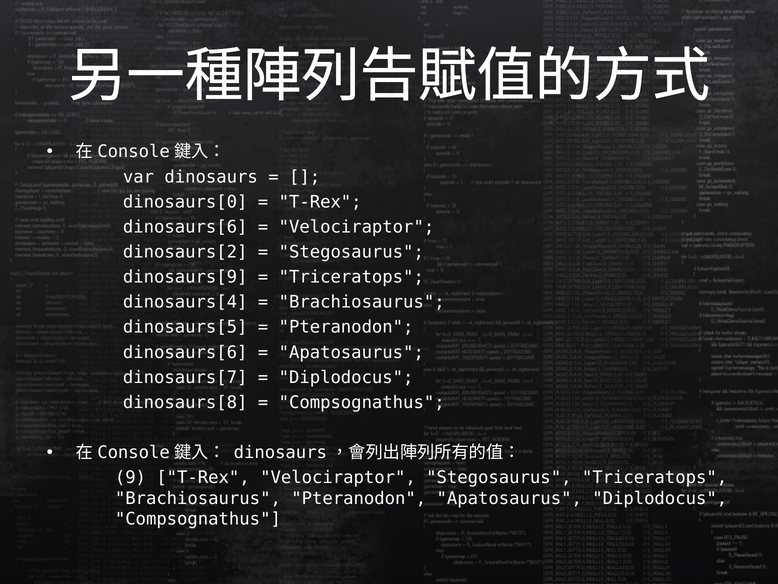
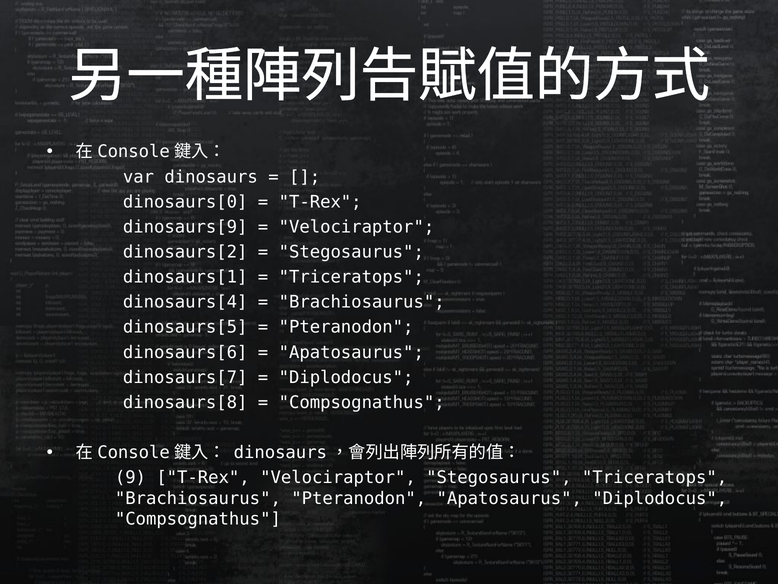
dinosaurs[6 at (185, 227): dinosaurs[6 -> dinosaurs[9
dinosaurs[9: dinosaurs[9 -> dinosaurs[1
